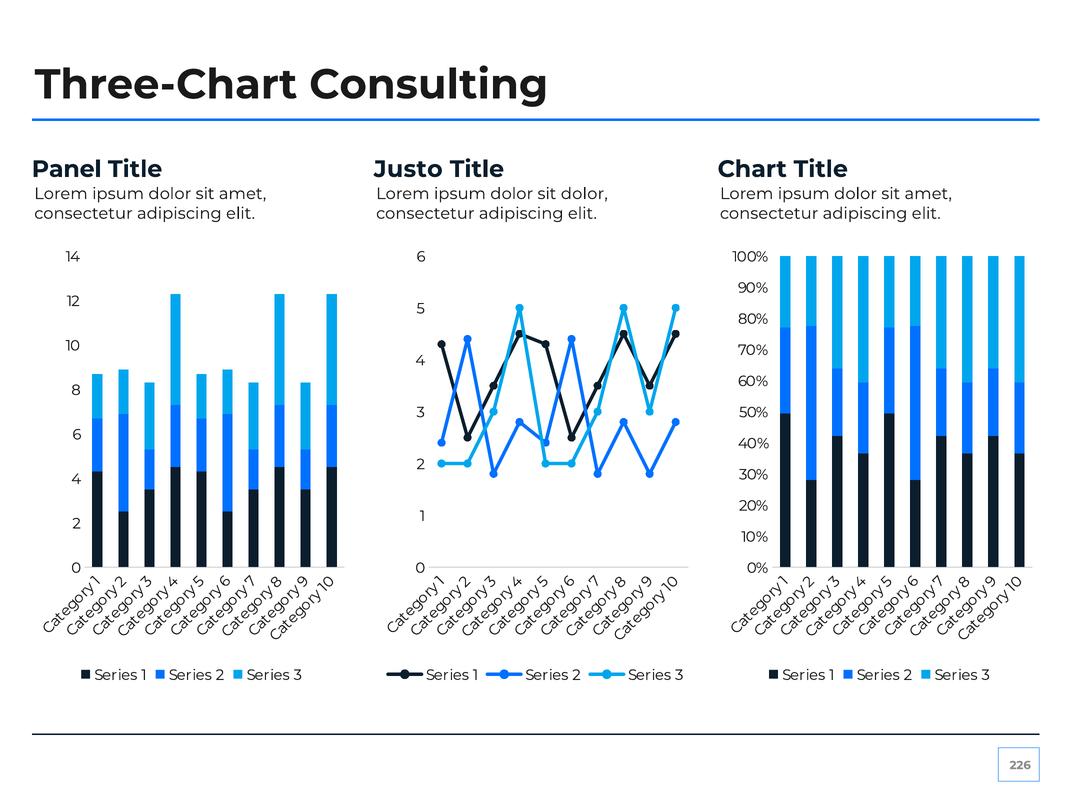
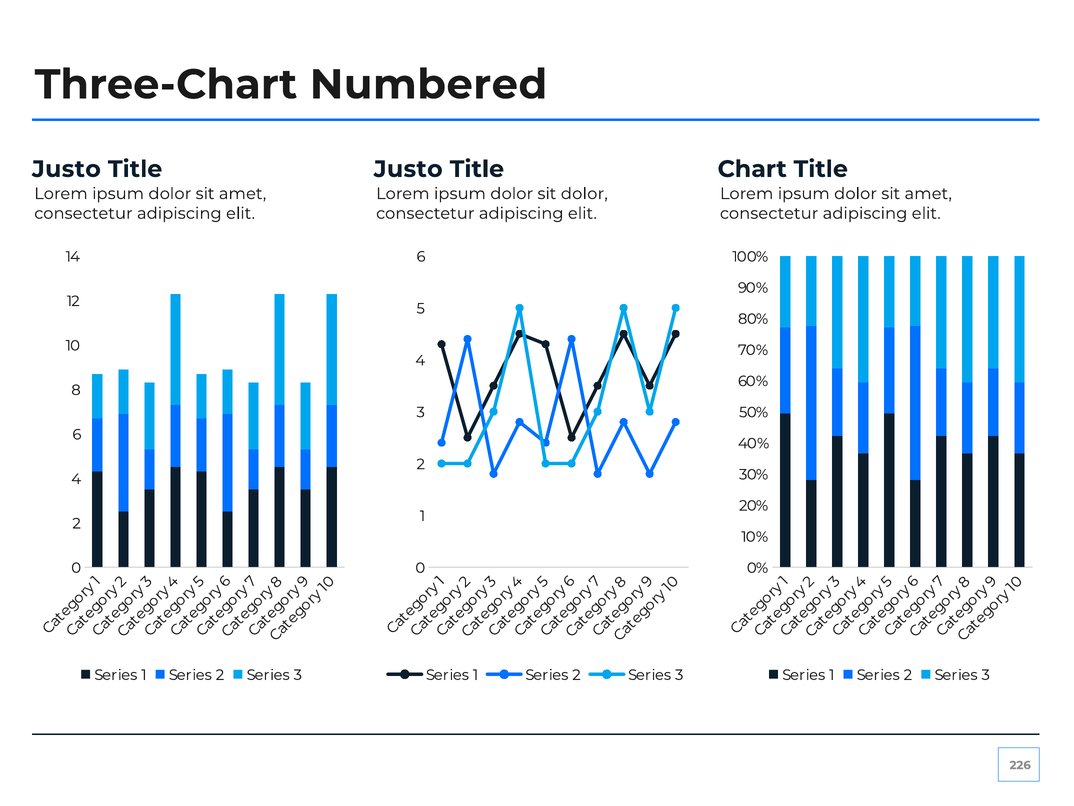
Consulting: Consulting -> Numbered
Panel at (67, 169): Panel -> Justo
